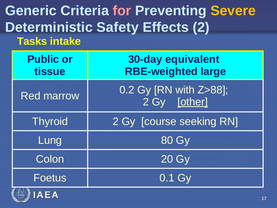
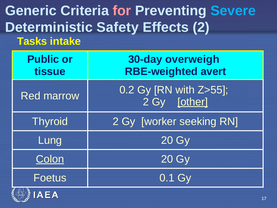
Severe colour: yellow -> light blue
equivalent: equivalent -> overweigh
large: large -> avert
Z>88: Z>88 -> Z>55
course: course -> worker
Lung 80: 80 -> 20
Colon underline: none -> present
